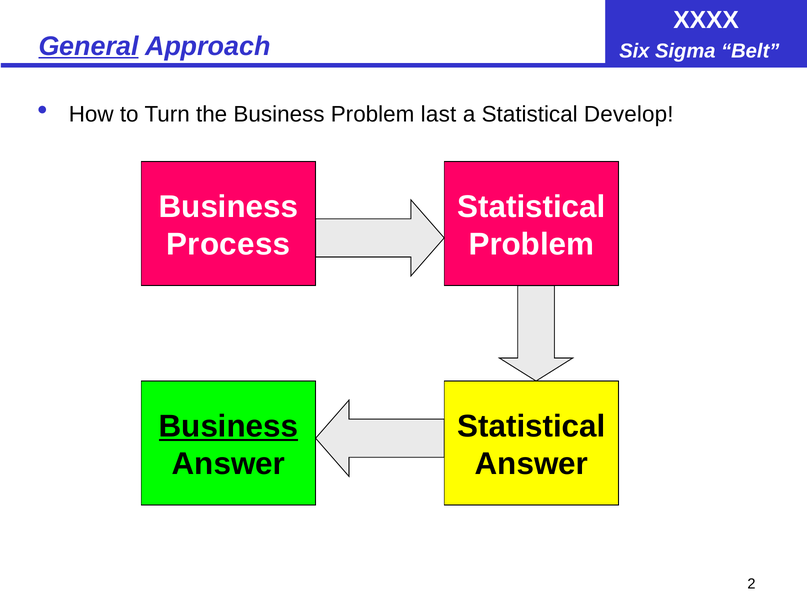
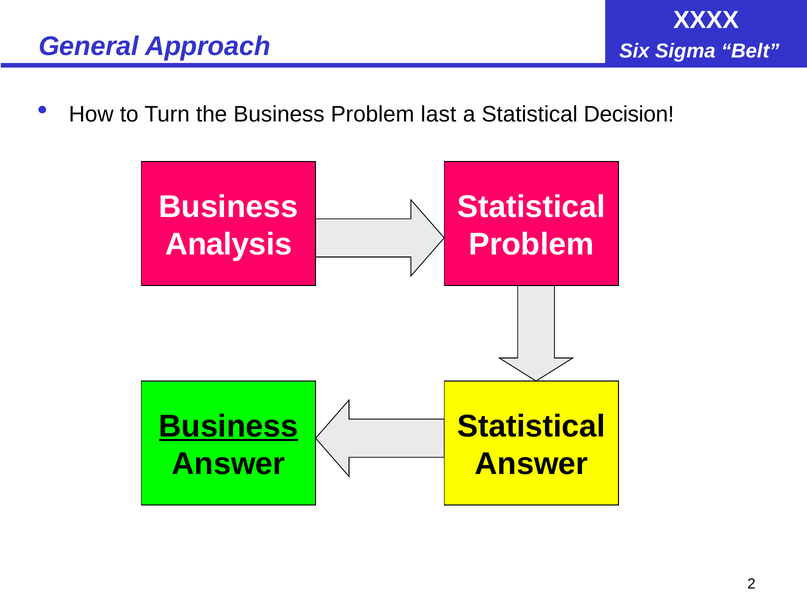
General underline: present -> none
Develop: Develop -> Decision
Process: Process -> Analysis
